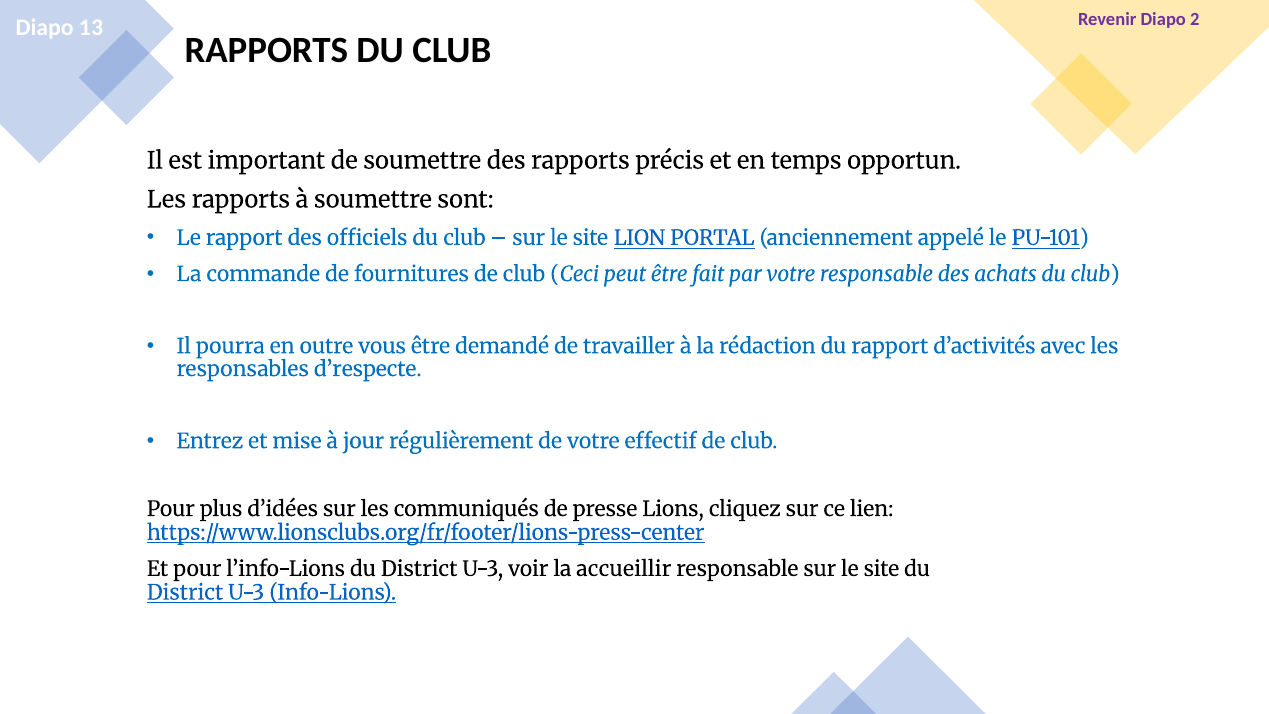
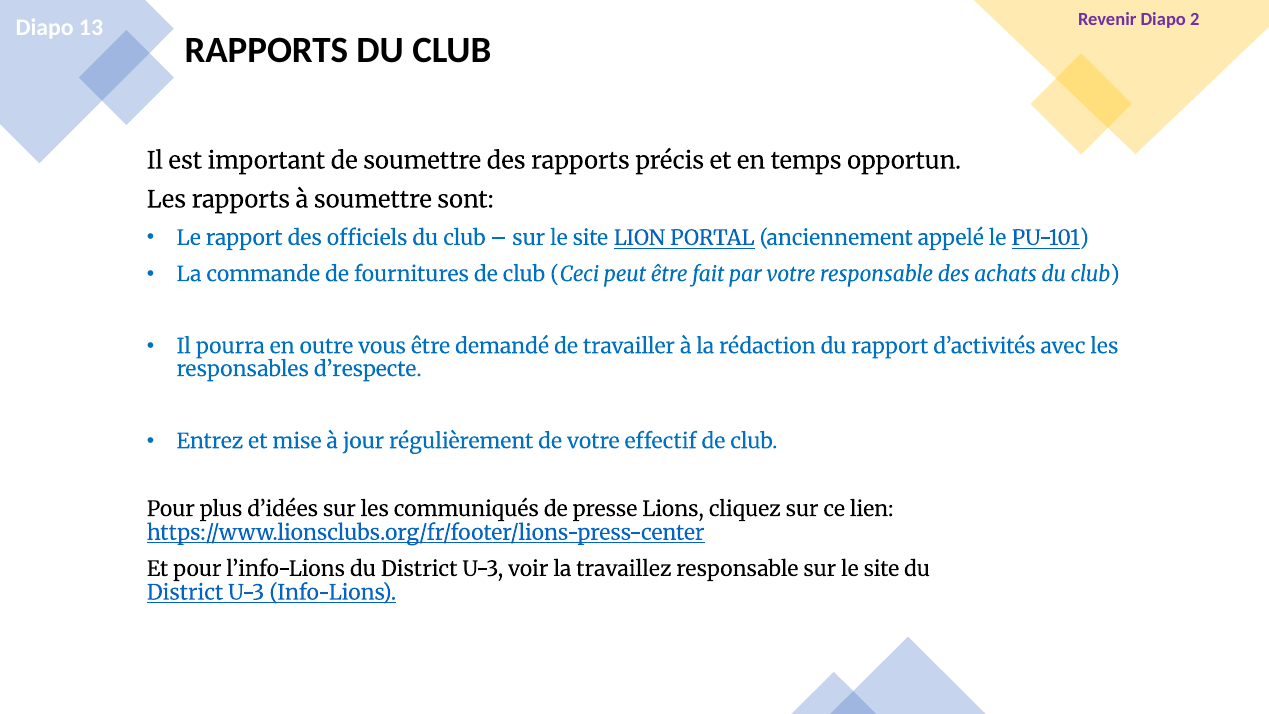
accueillir: accueillir -> travaillez
